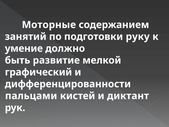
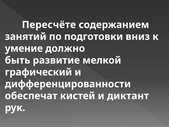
Моторные: Моторные -> Пересчёте
руку: руку -> вниз
пальцами: пальцами -> обеспечат
